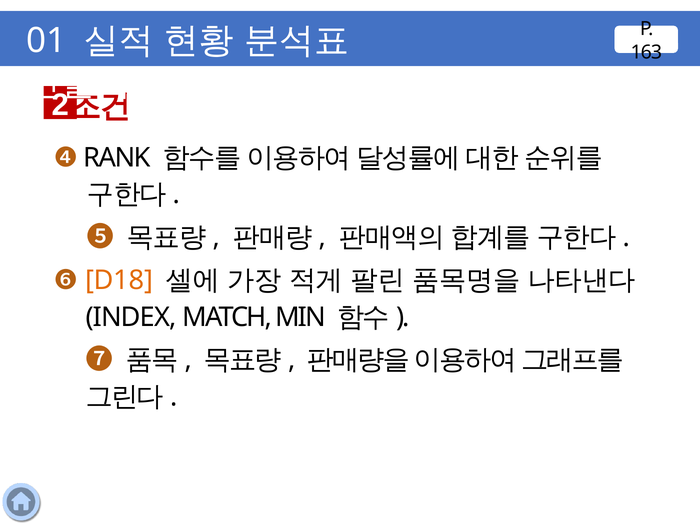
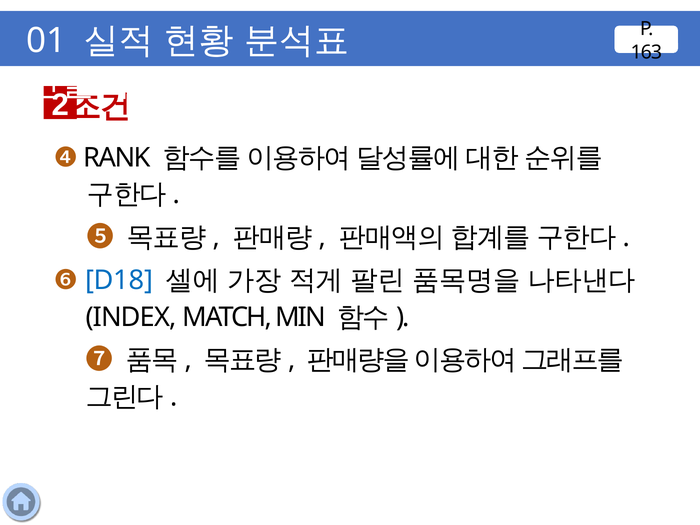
D18 colour: orange -> blue
